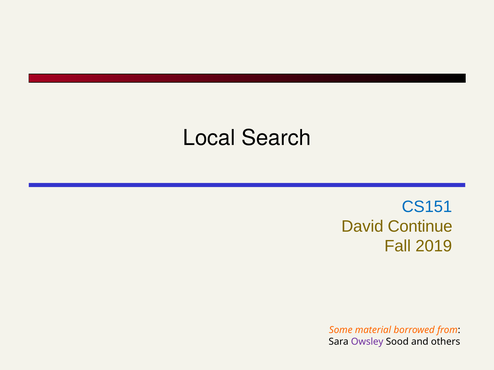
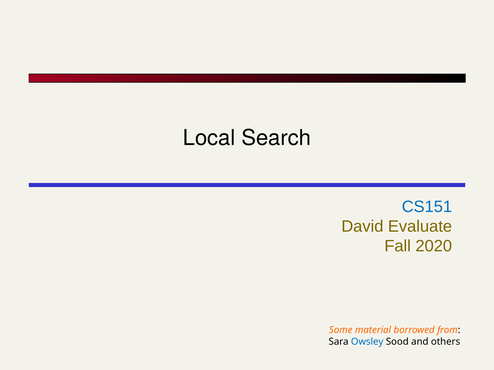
Continue: Continue -> Evaluate
2019: 2019 -> 2020
Owsley colour: purple -> blue
